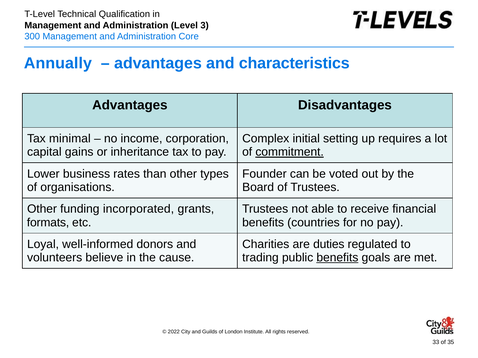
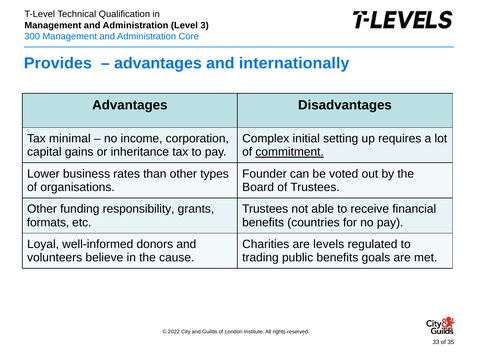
Annually: Annually -> Provides
characteristics: characteristics -> internationally
incorporated: incorporated -> responsibility
duties: duties -> levels
benefits at (337, 258) underline: present -> none
